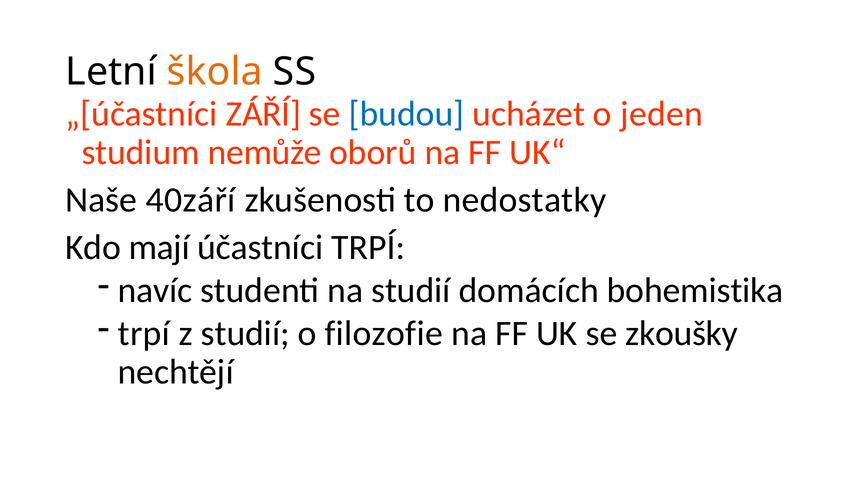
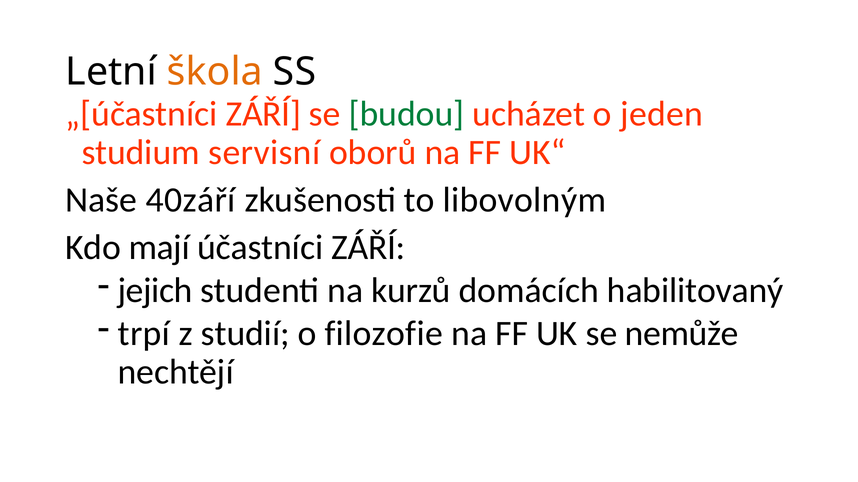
budou colour: blue -> green
nemůže: nemůže -> servisní
nedostatky: nedostatky -> libovolným
účastníci TRPÍ: TRPÍ -> ZÁŘÍ
navíc: navíc -> jejich
na studií: studií -> kurzů
bohemistika: bohemistika -> habilitovaný
zkoušky: zkoušky -> nemůže
